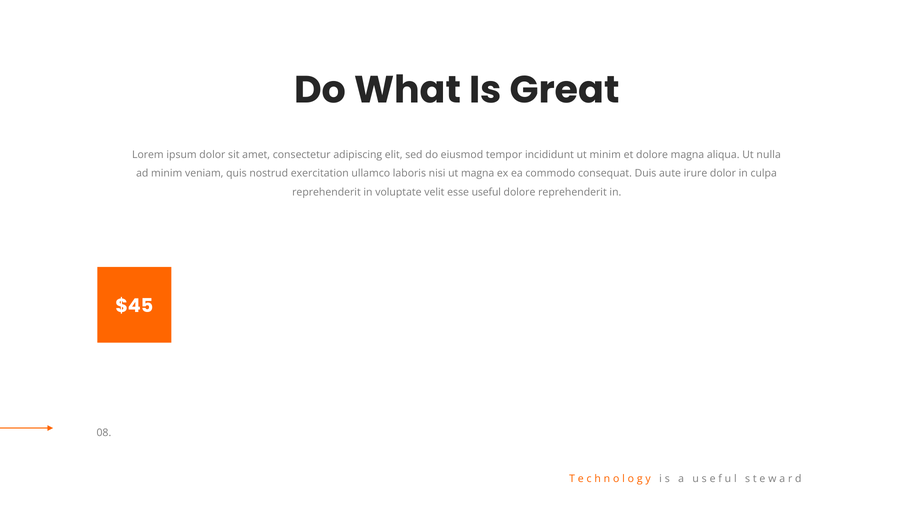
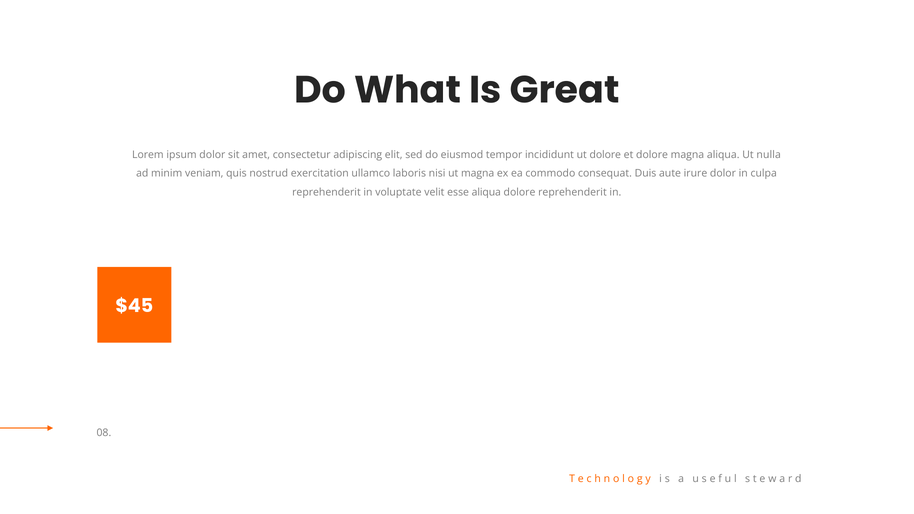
ut minim: minim -> dolore
esse useful: useful -> aliqua
